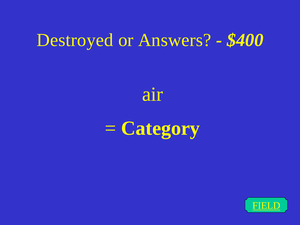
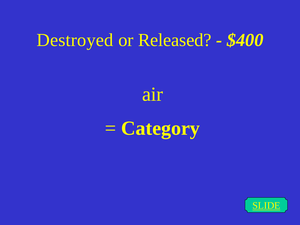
Answers: Answers -> Released
FIELD: FIELD -> SLIDE
